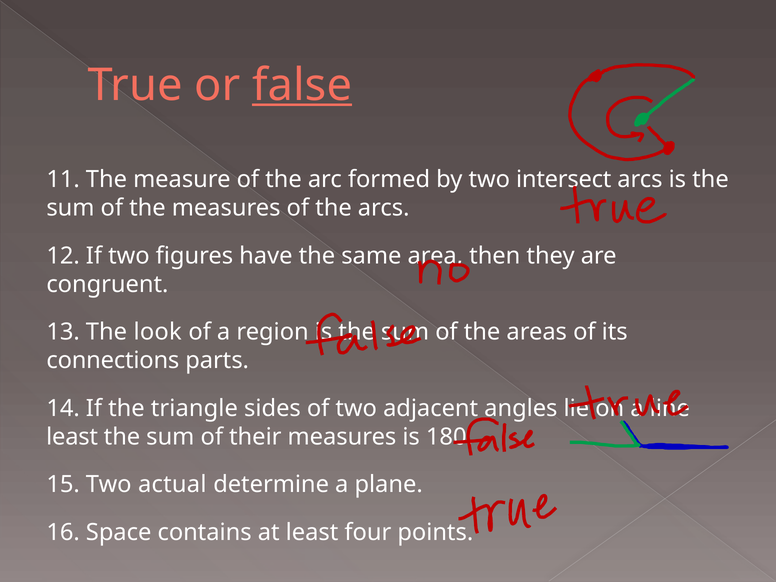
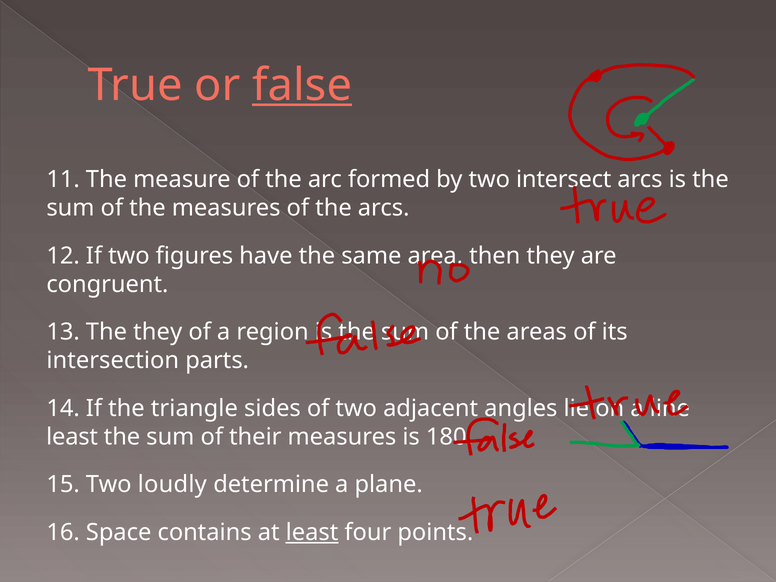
The look: look -> they
connections: connections -> intersection
actual: actual -> loudly
least at (312, 532) underline: none -> present
